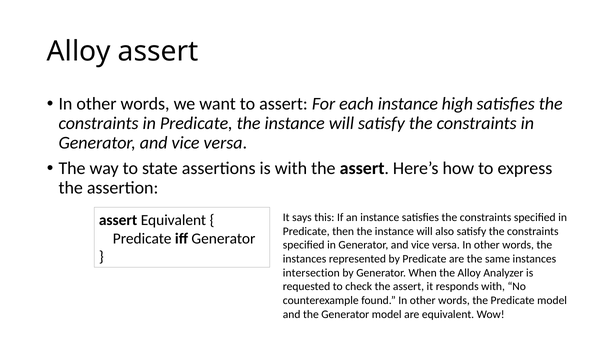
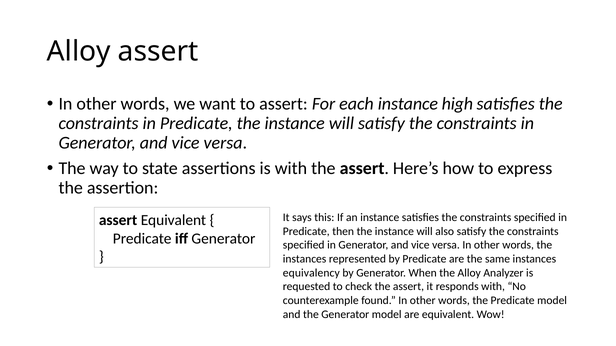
intersection: intersection -> equivalency
